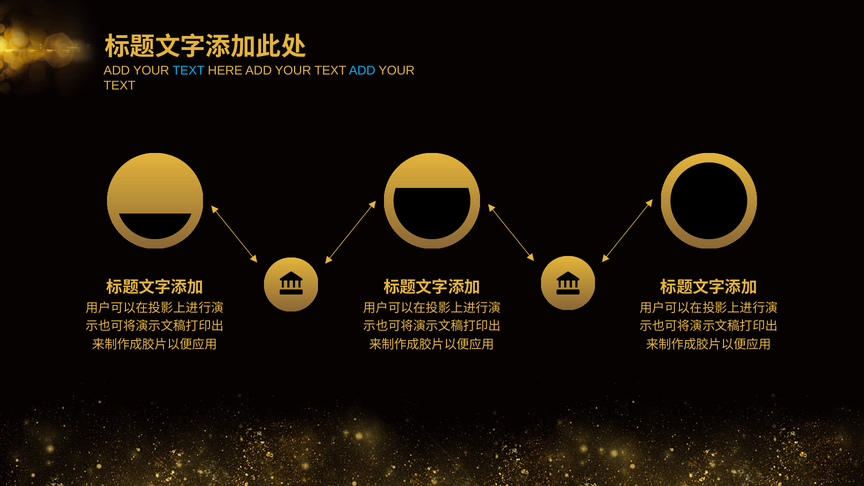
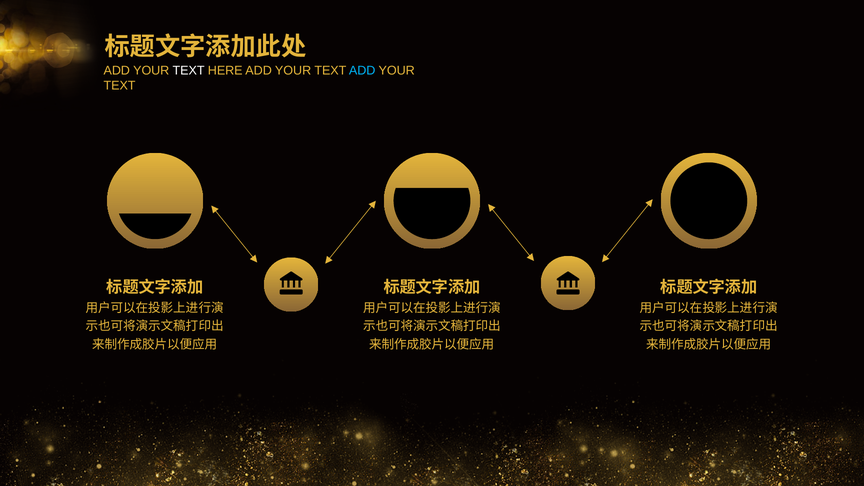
TEXT at (189, 71) colour: light blue -> white
